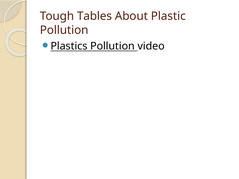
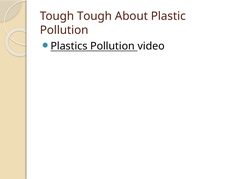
Tough Tables: Tables -> Tough
